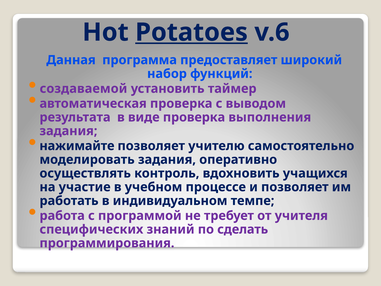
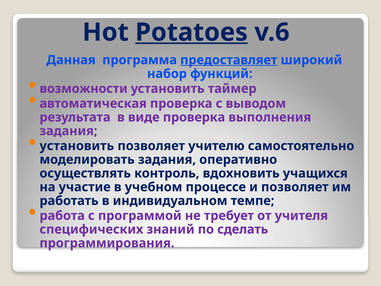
предоставляет underline: none -> present
создаваемой: создаваемой -> возможности
нажимайте at (77, 146): нажимайте -> установить
